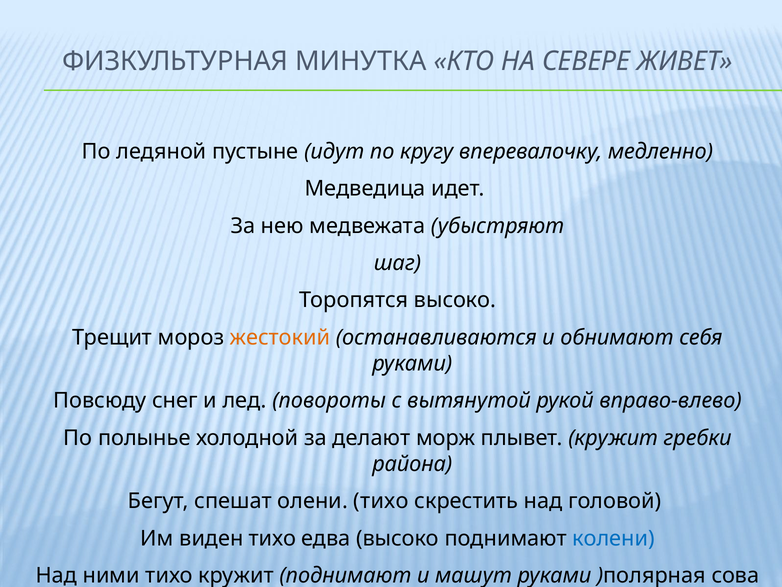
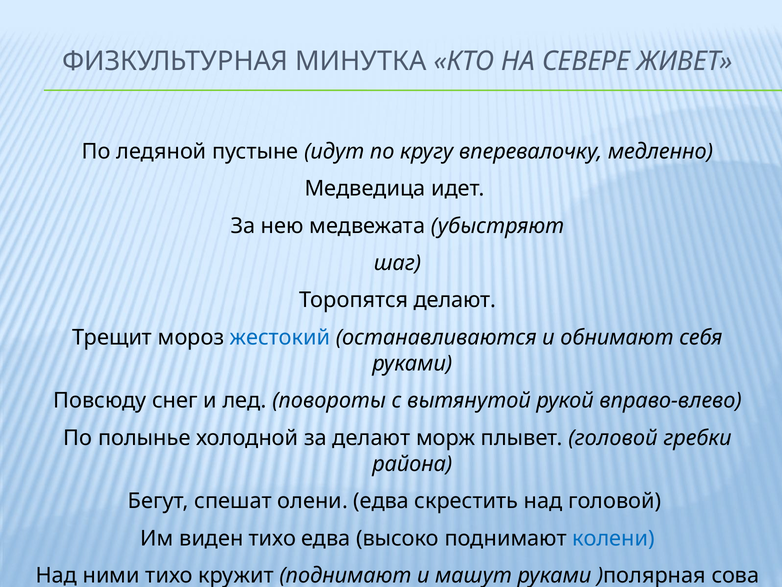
Торопятся высоко: высоко -> делают
жестокий colour: orange -> blue
плывет кружит: кружит -> головой
олени тихо: тихо -> едва
